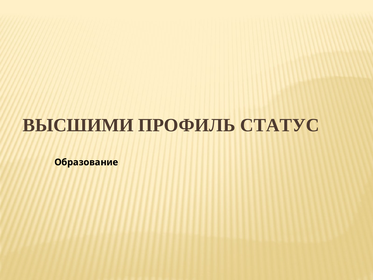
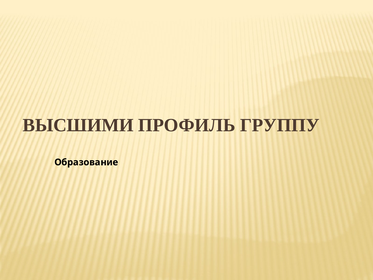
СТАТУС: СТАТУС -> ГРУППУ
